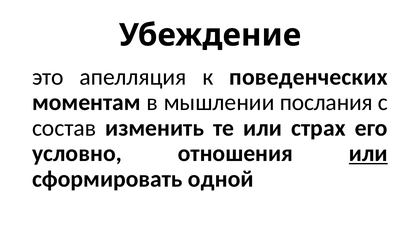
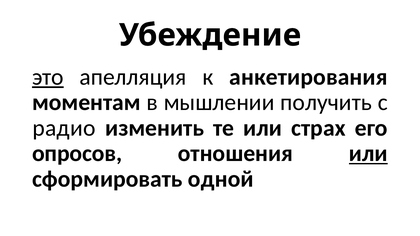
это underline: none -> present
поведенческих: поведенческих -> анкетирования
послания: послания -> получить
состав: состав -> радио
условно: условно -> опросов
